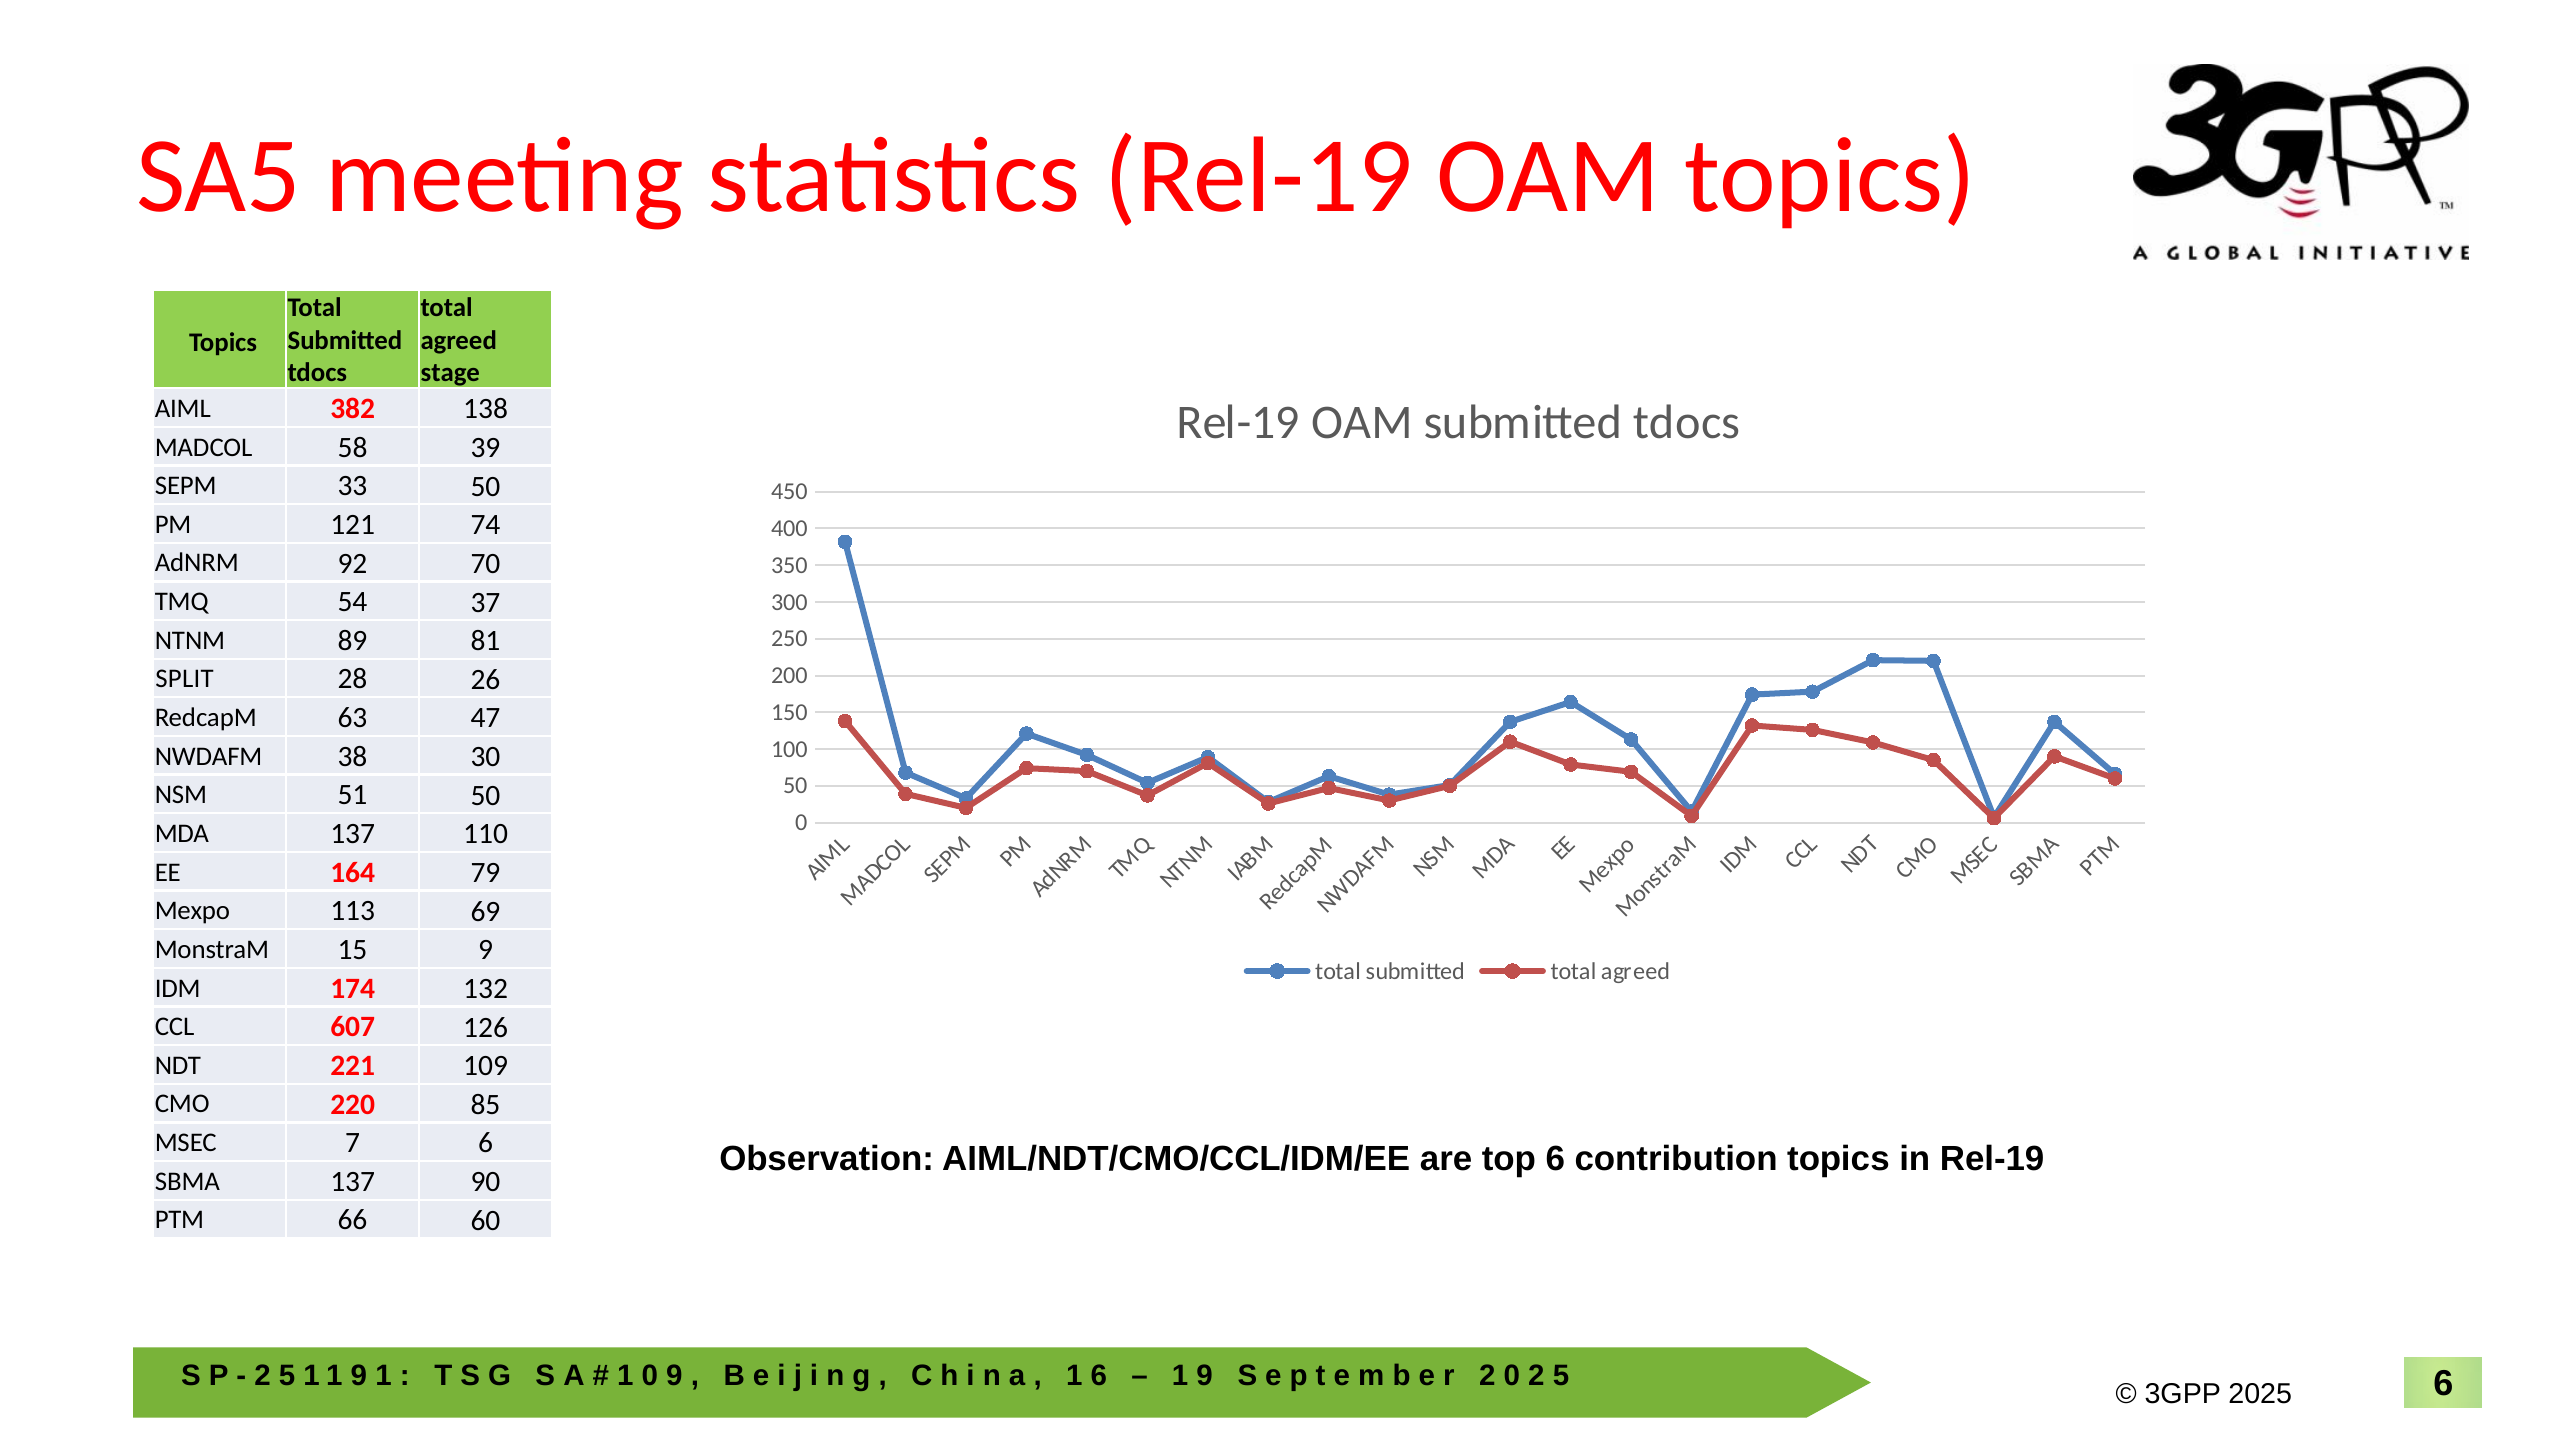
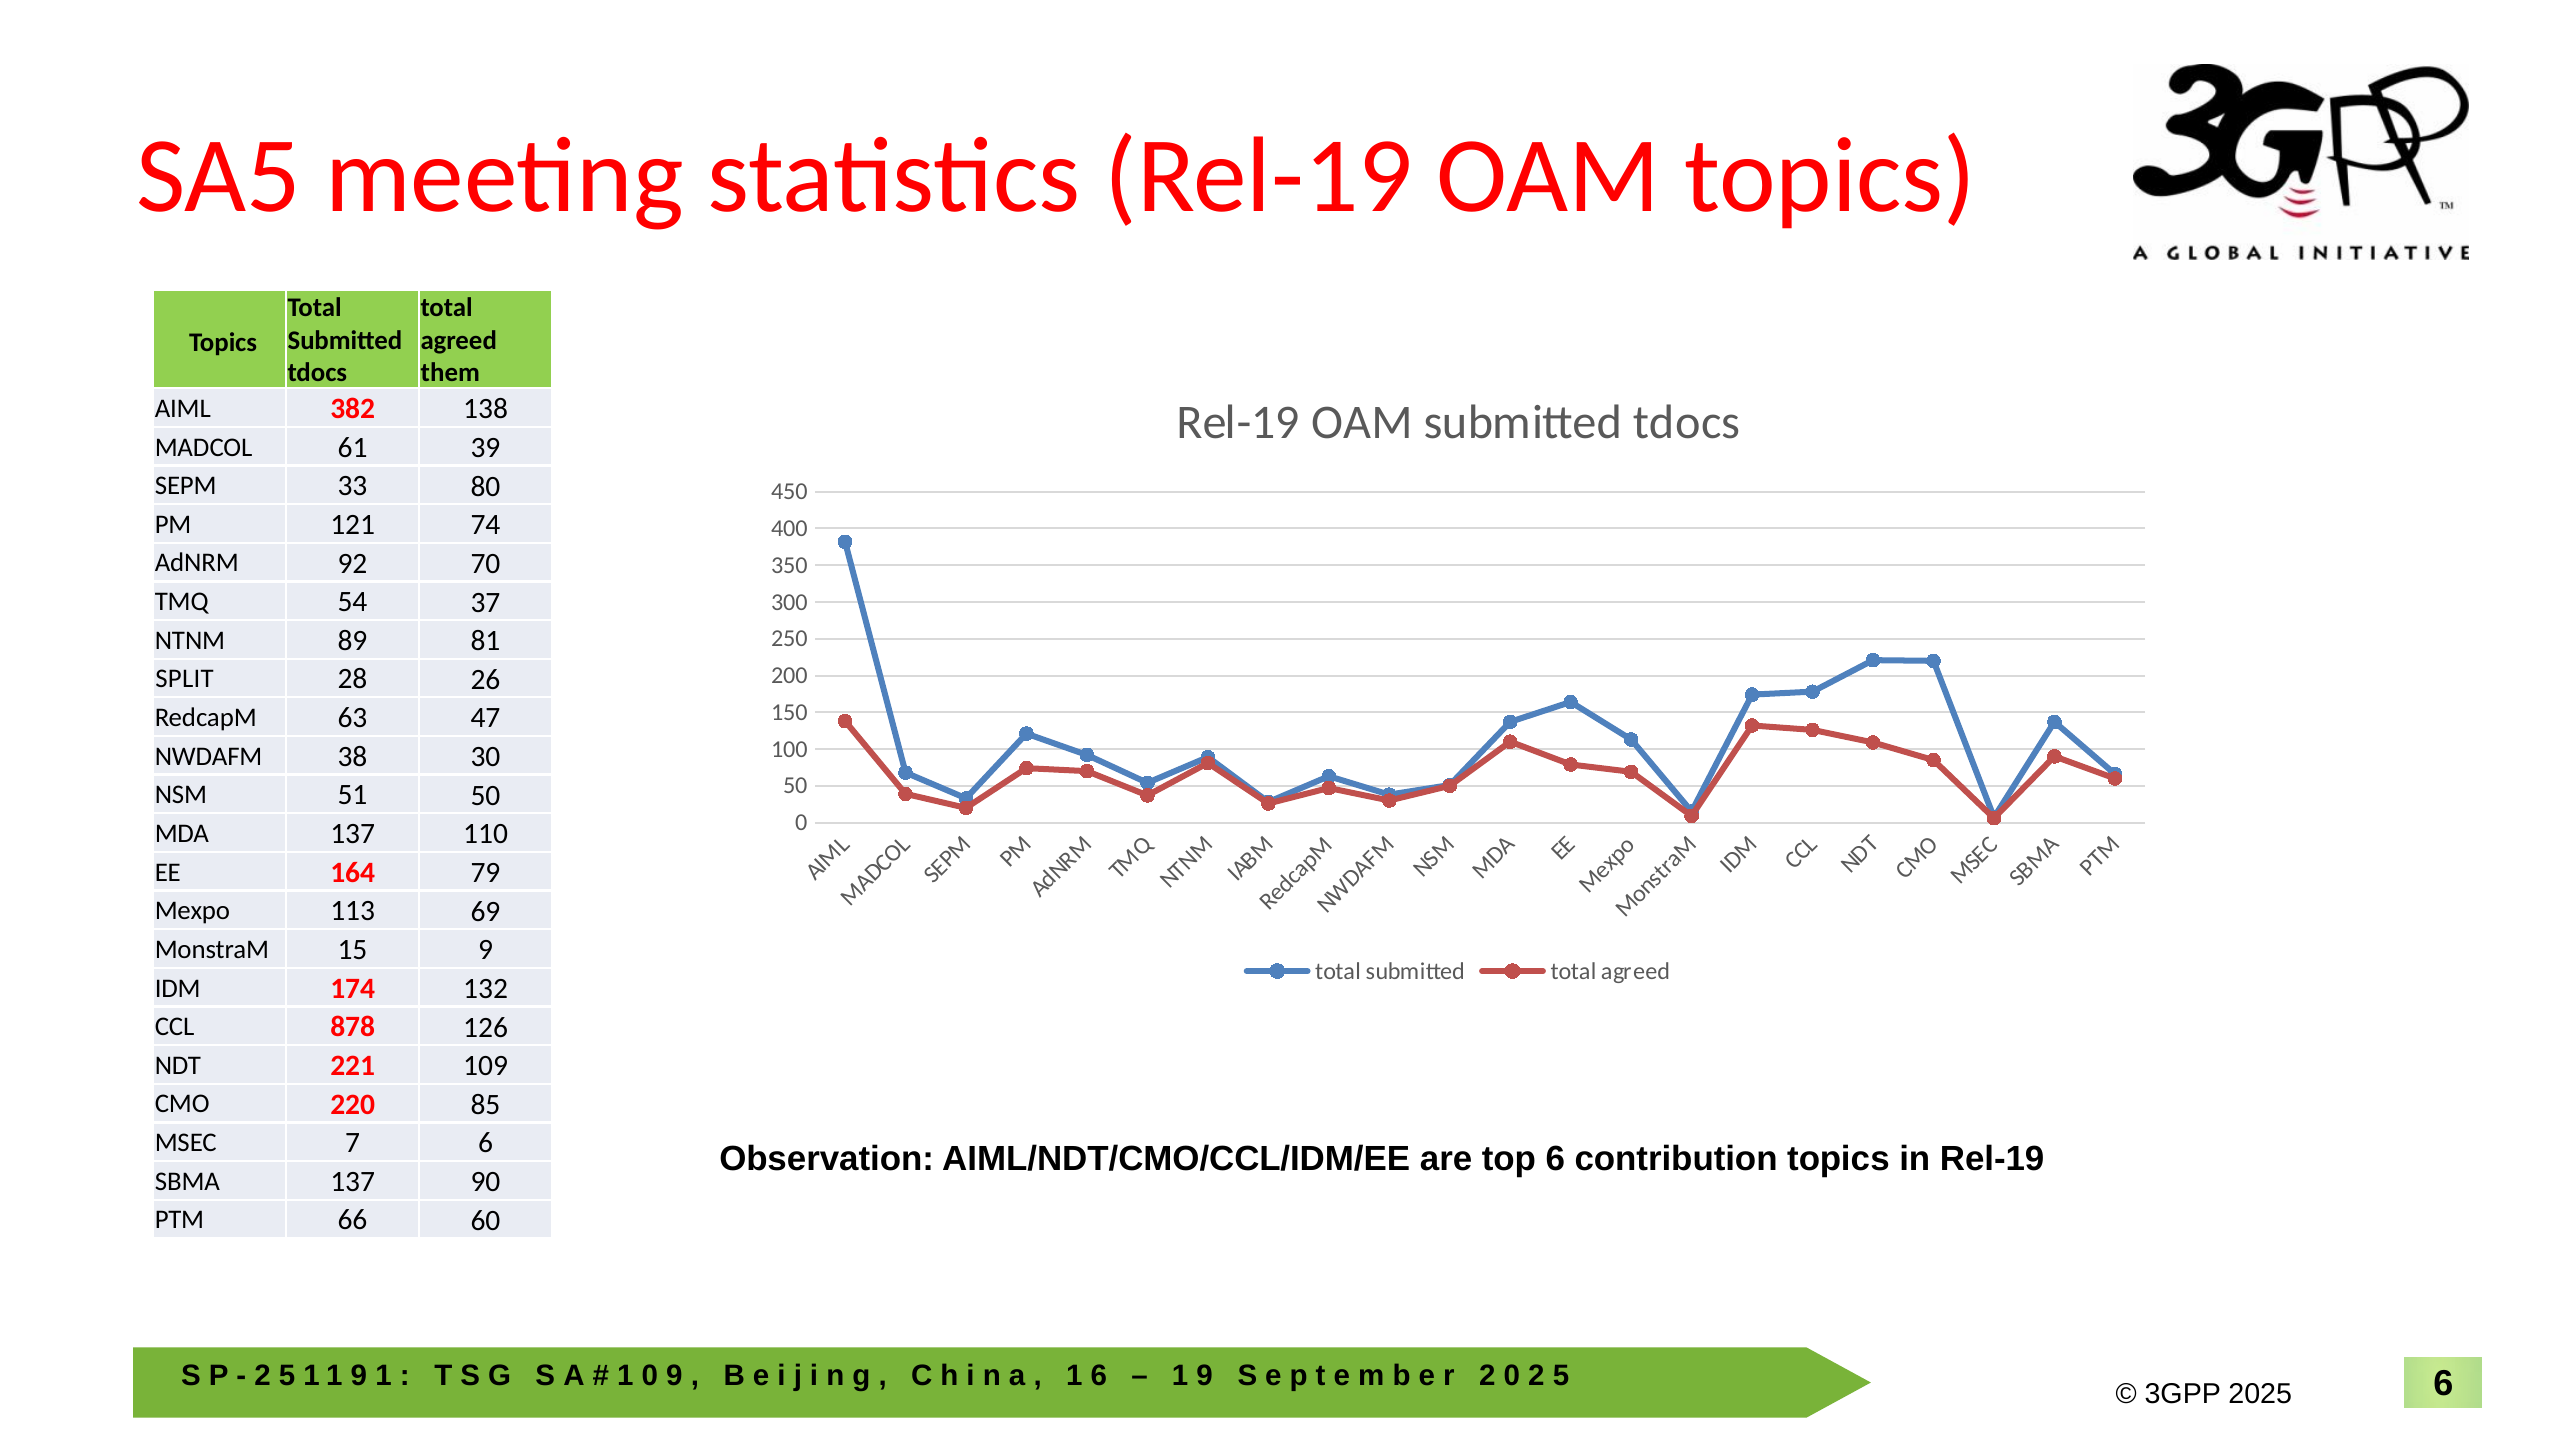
stage: stage -> them
58: 58 -> 61
33 50: 50 -> 80
607: 607 -> 878
